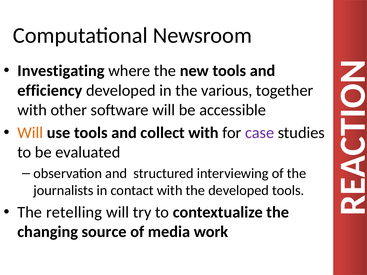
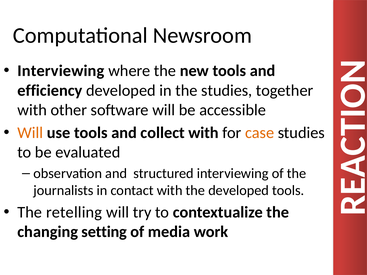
Investigating at (61, 71): Investigating -> Interviewing
the various: various -> studies
case colour: purple -> orange
source: source -> setting
